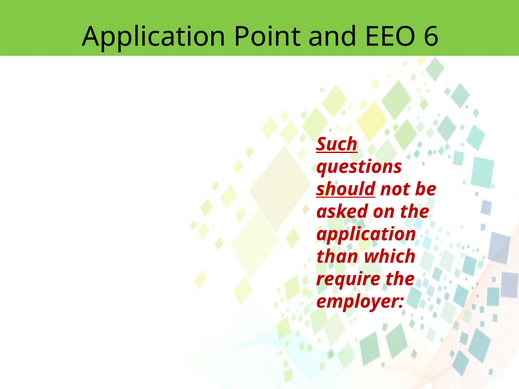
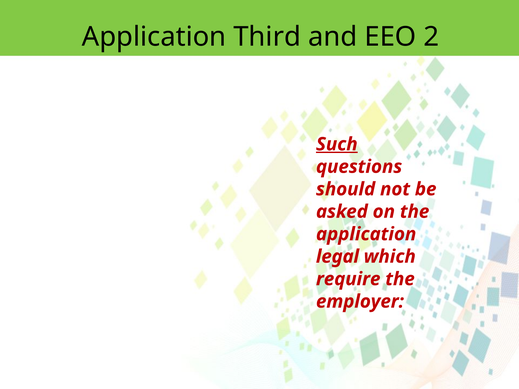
Point: Point -> Third
6: 6 -> 2
should underline: present -> none
than: than -> legal
